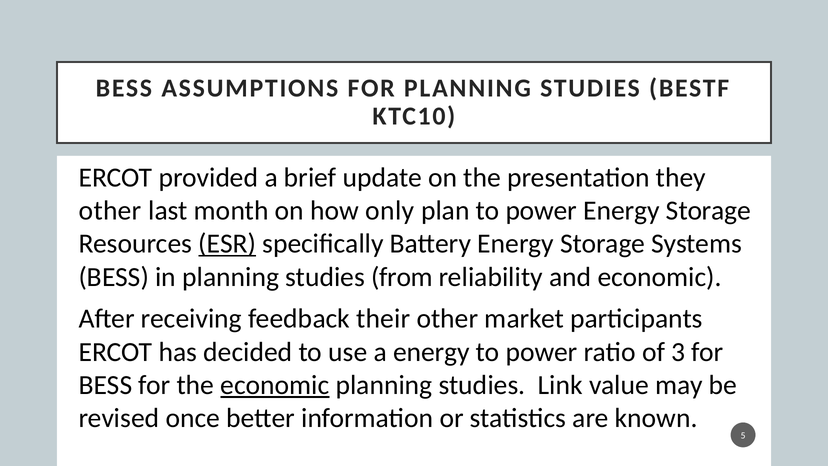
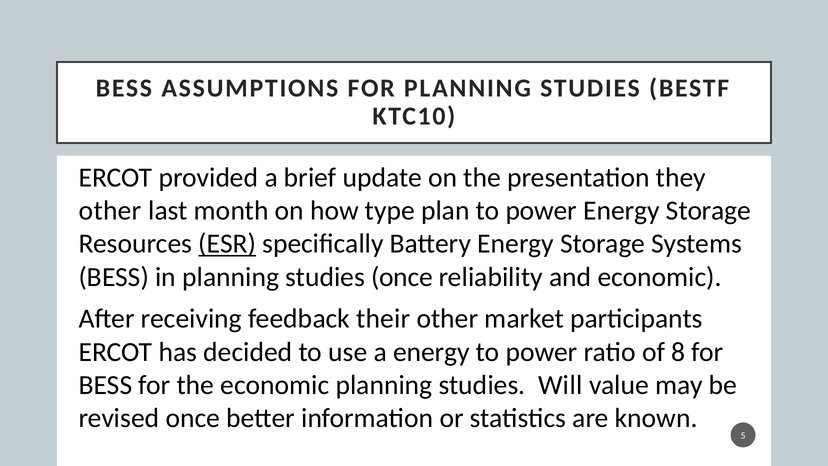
only: only -> type
studies from: from -> once
3: 3 -> 8
economic at (275, 385) underline: present -> none
Link: Link -> Will
